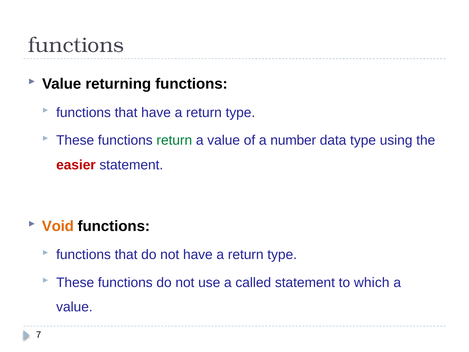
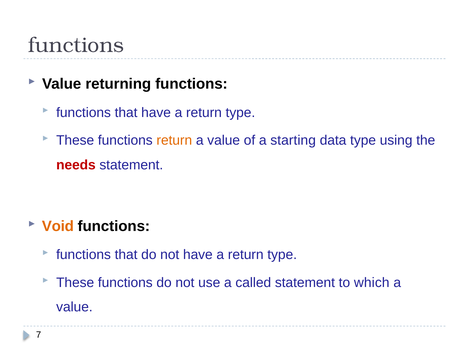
return at (174, 140) colour: green -> orange
number: number -> starting
easier: easier -> needs
